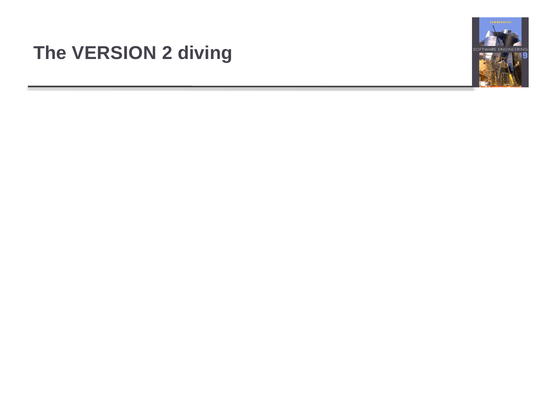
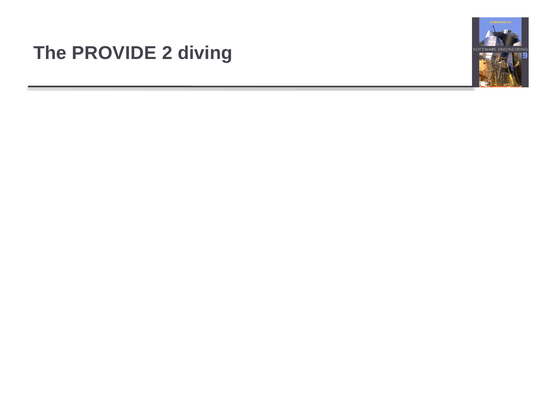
The VERSION: VERSION -> PROVIDE
